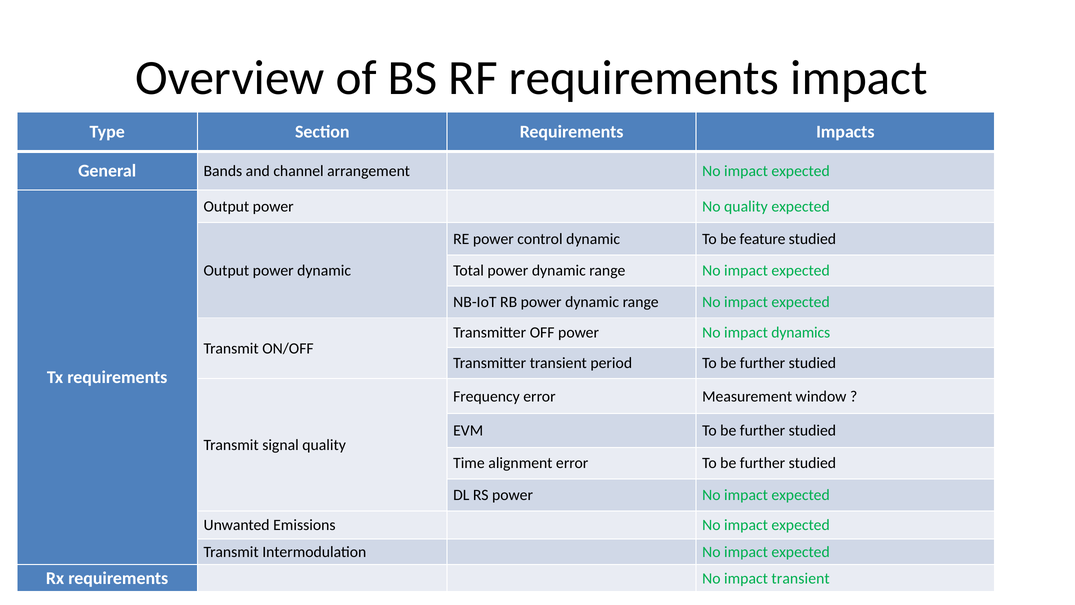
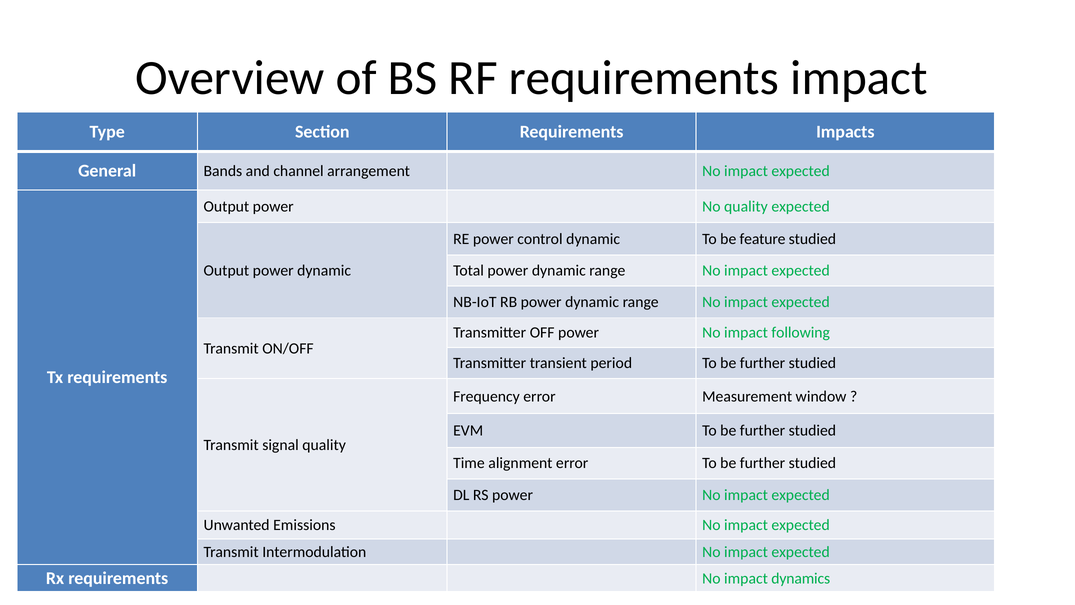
dynamics: dynamics -> following
impact transient: transient -> dynamics
